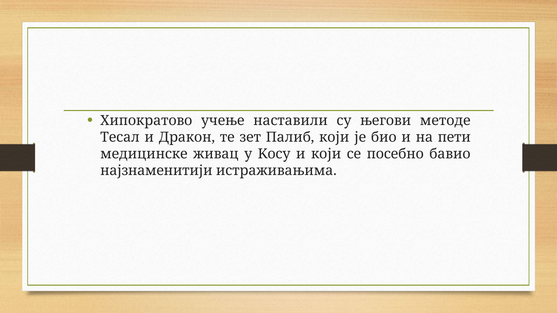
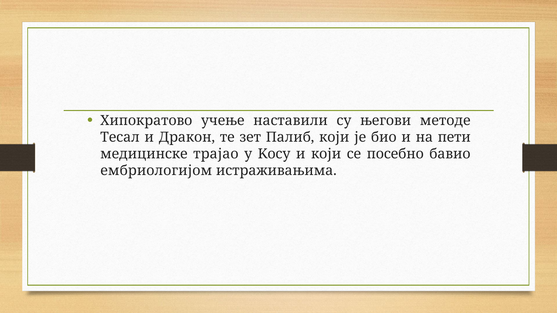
живац: живац -> трајао
најзнаменитији: најзнаменитији -> ембриологијом
